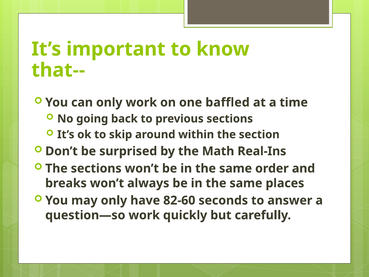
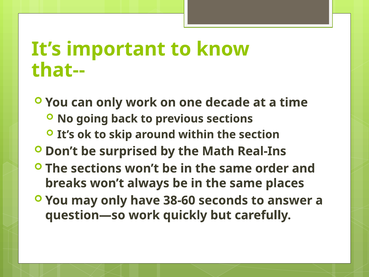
baffled: baffled -> decade
82-60: 82-60 -> 38-60
